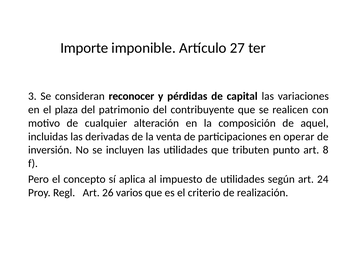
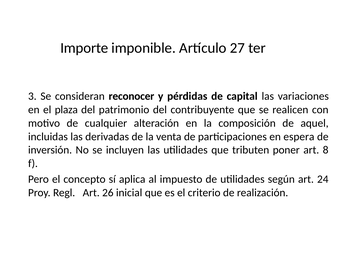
operar: operar -> espera
punto: punto -> poner
varios: varios -> inicial
